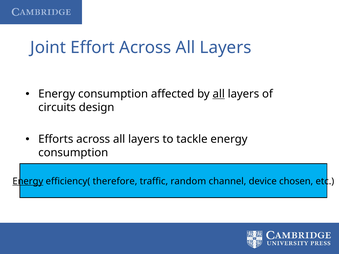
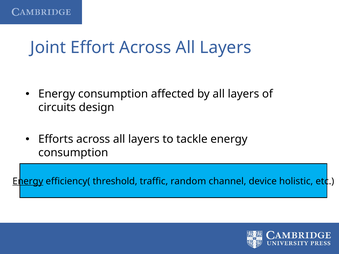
all at (219, 94) underline: present -> none
therefore: therefore -> threshold
chosen: chosen -> holistic
